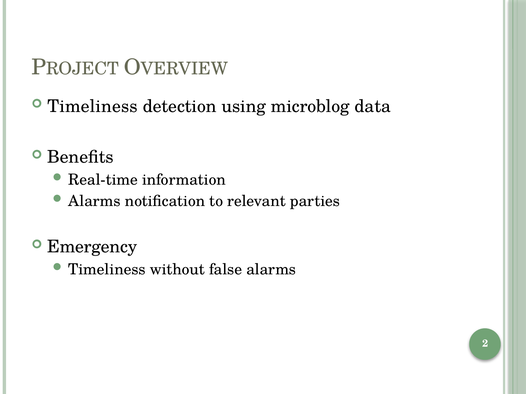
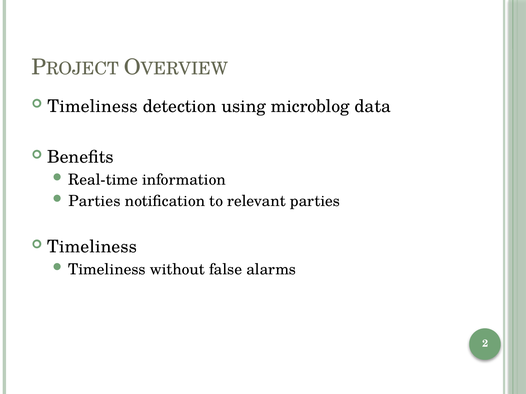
Alarms at (94, 201): Alarms -> Parties
Emergency at (92, 247): Emergency -> Timeliness
